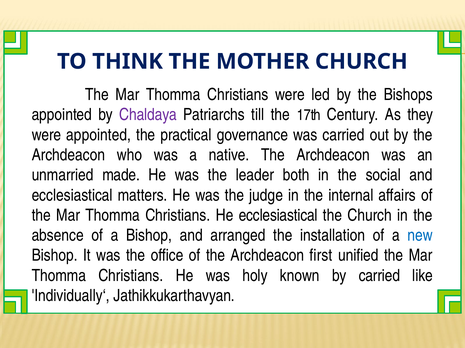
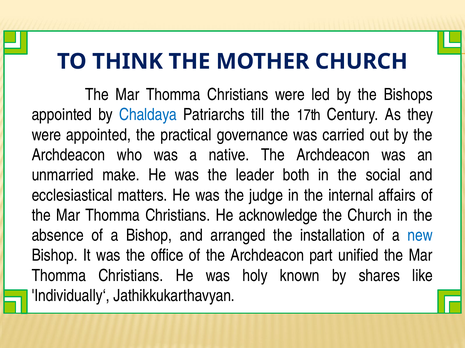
Chaldaya colour: purple -> blue
made: made -> make
He ecclesiastical: ecclesiastical -> acknowledge
first: first -> part
by carried: carried -> shares
